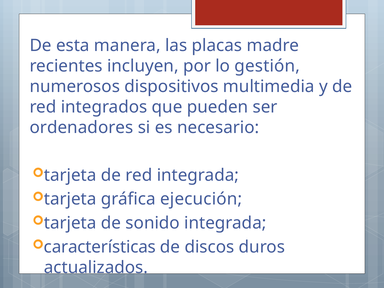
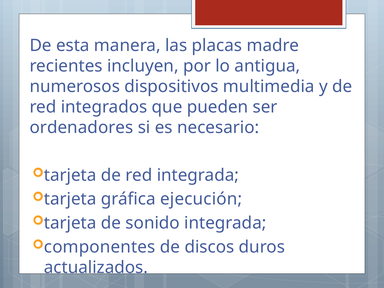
gestión: gestión -> antigua
características: características -> componentes
